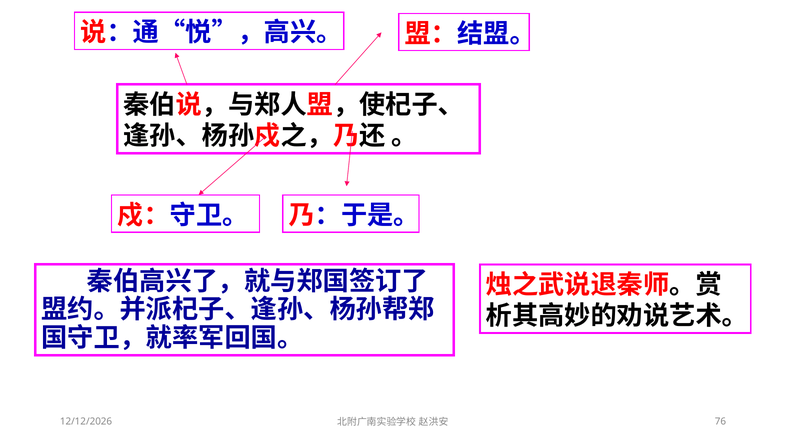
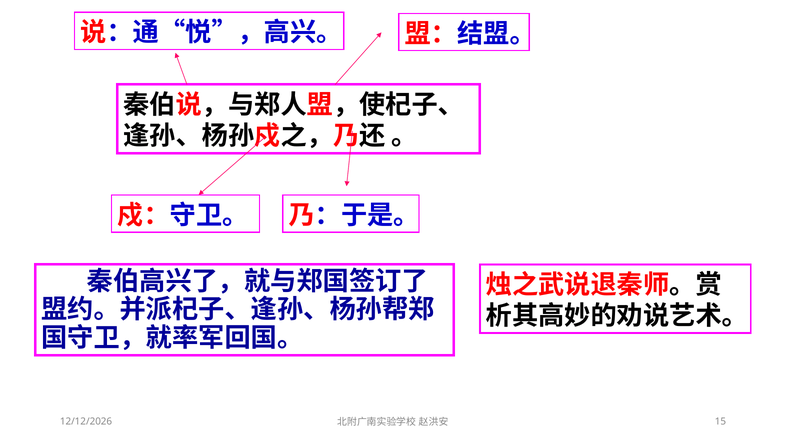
76: 76 -> 15
